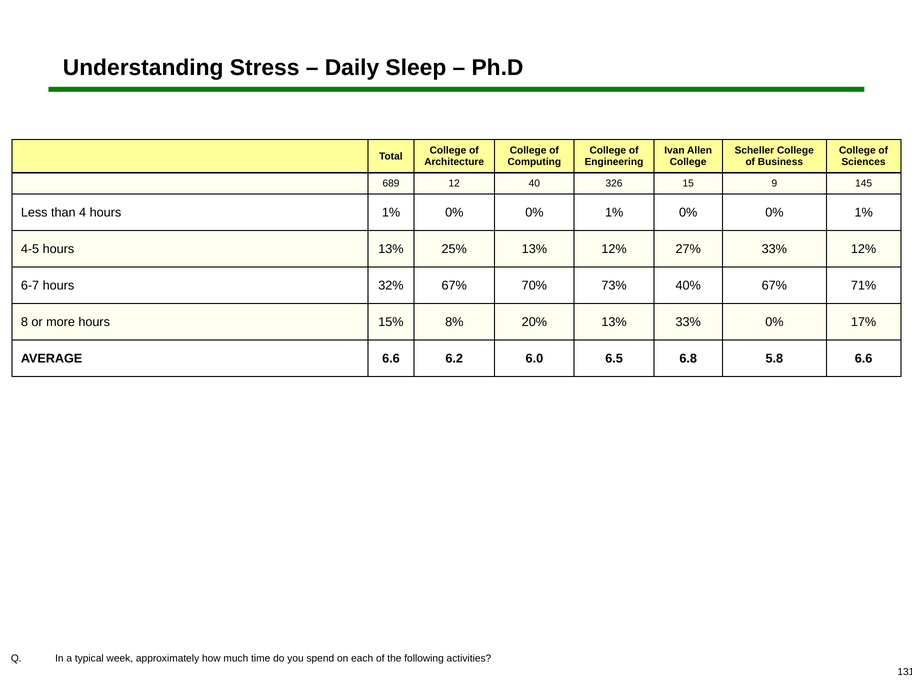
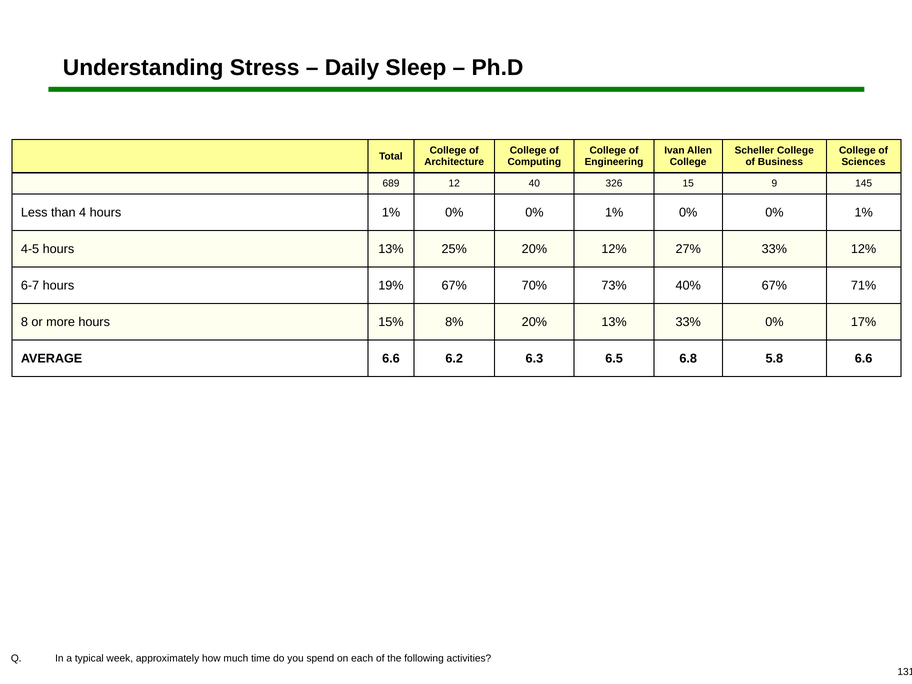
25% 13%: 13% -> 20%
32%: 32% -> 19%
6.0: 6.0 -> 6.3
